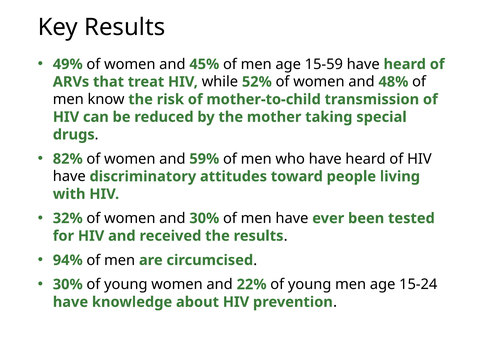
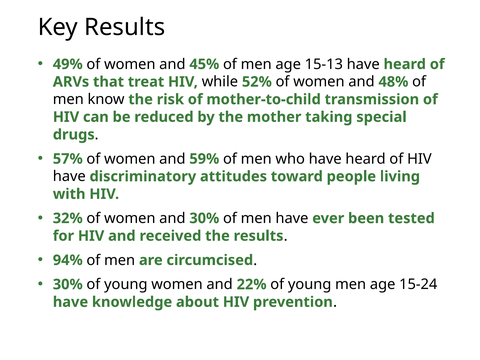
15-59: 15-59 -> 15-13
82%: 82% -> 57%
